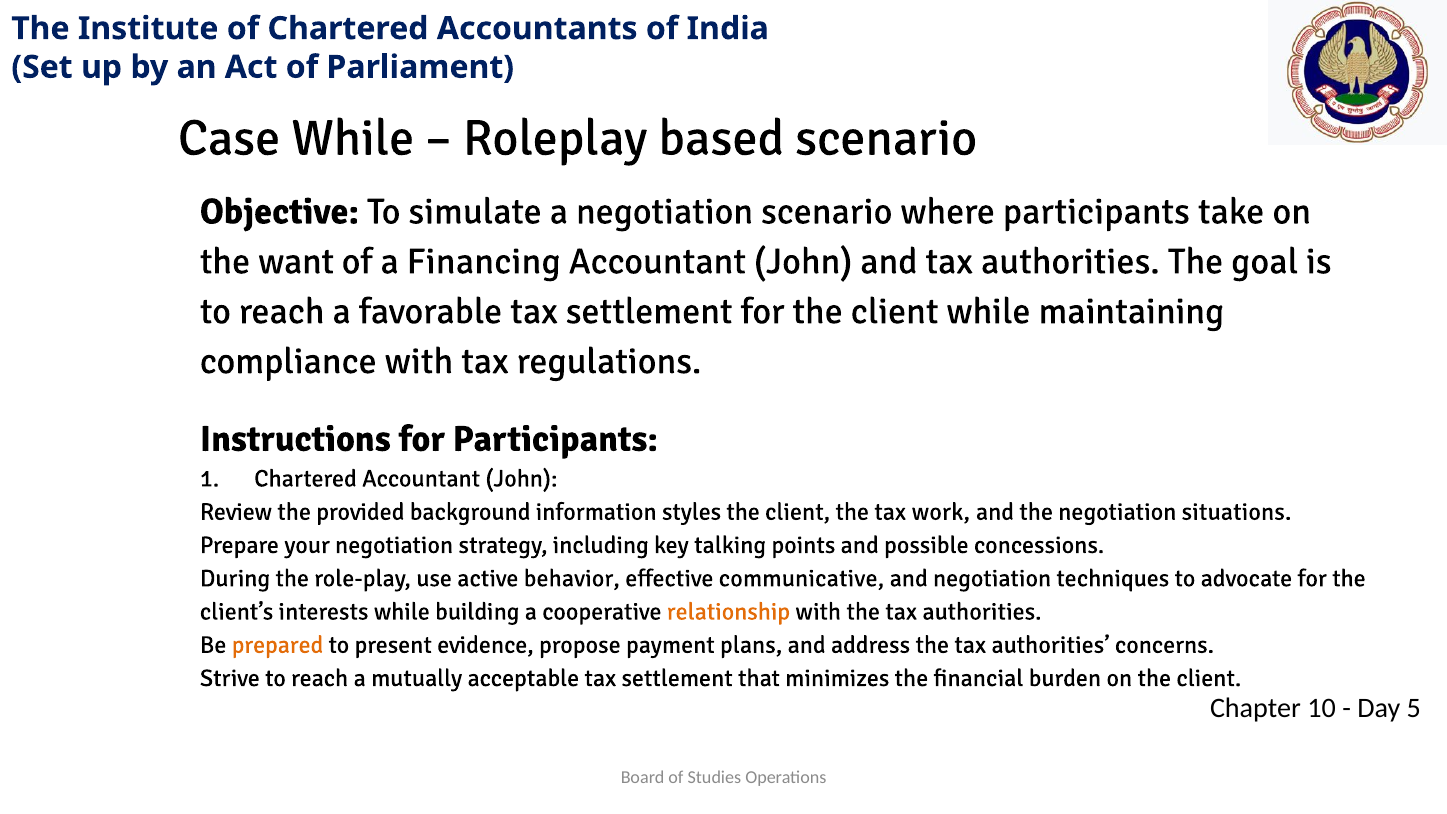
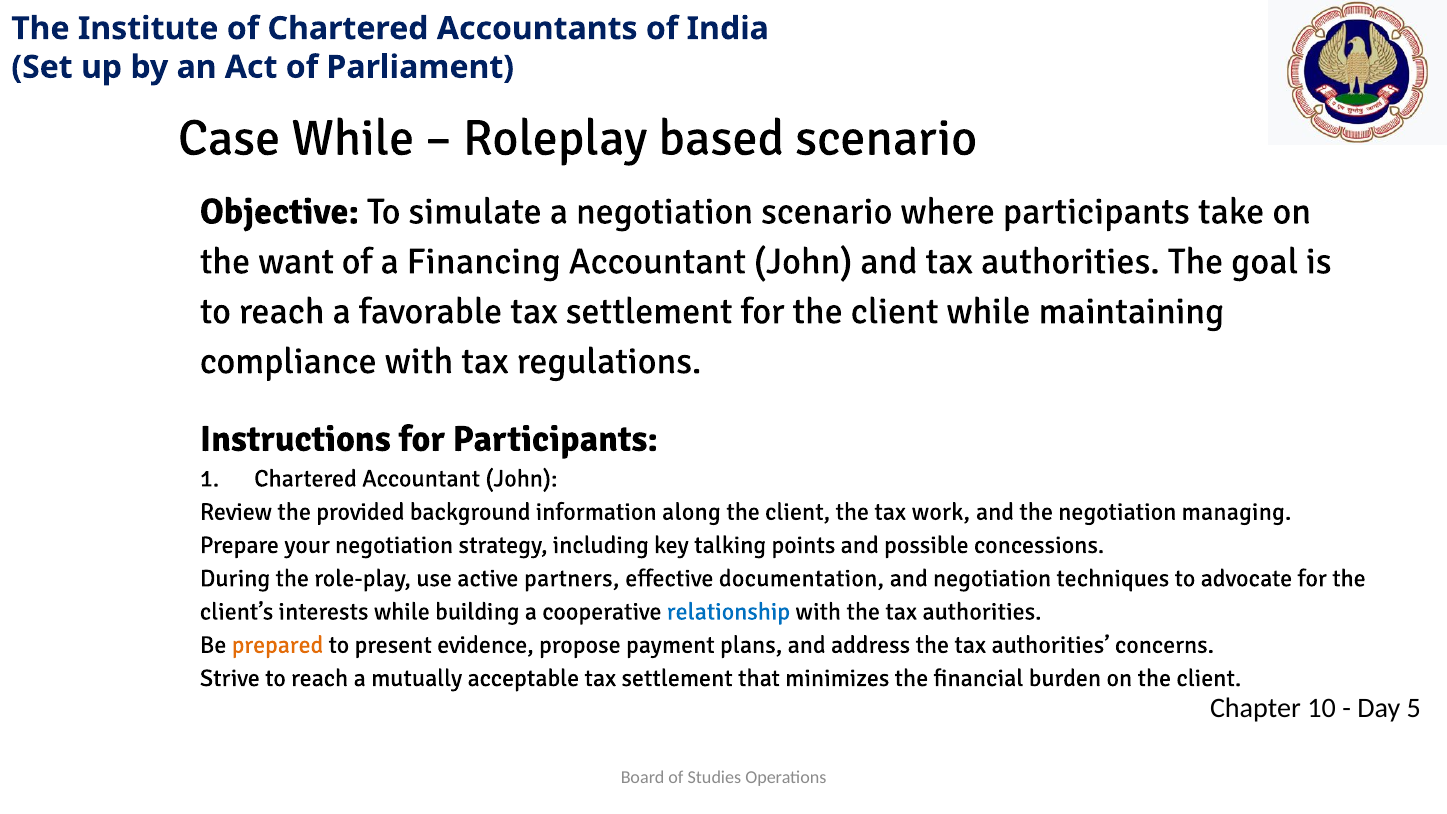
styles: styles -> along
situations: situations -> managing
behavior: behavior -> partners
communicative: communicative -> documentation
relationship colour: orange -> blue
